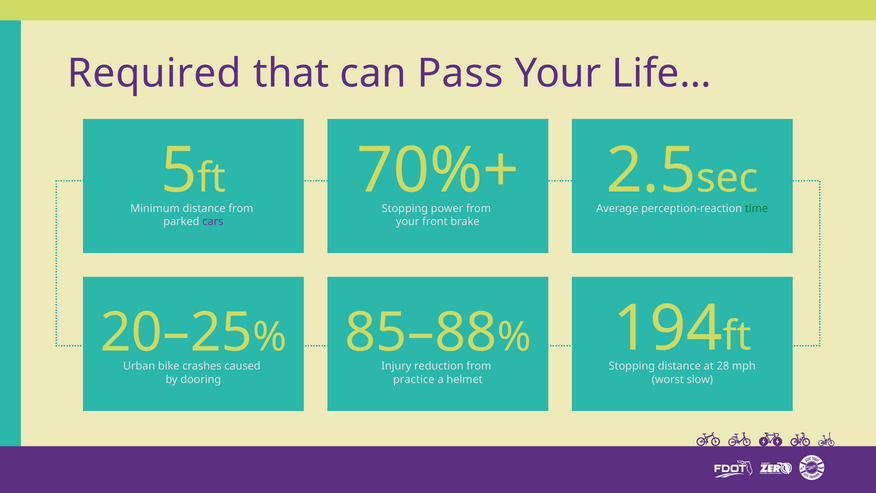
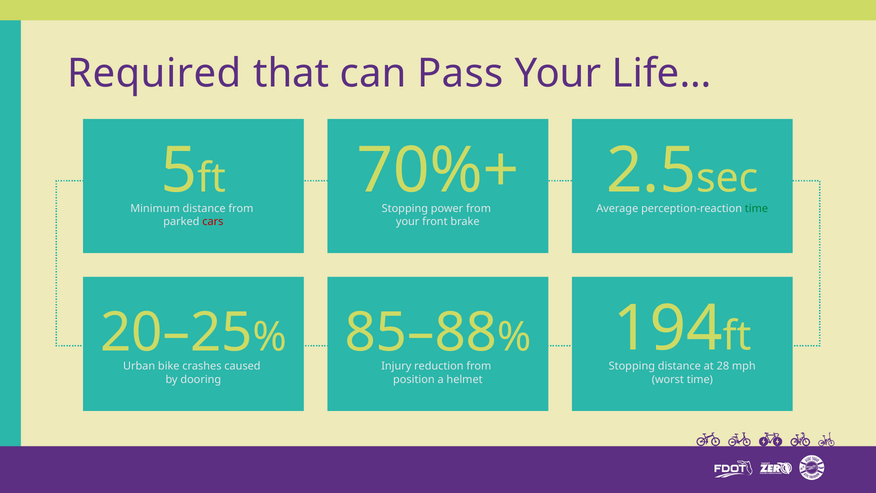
cars colour: purple -> red
practice: practice -> position
worst slow: slow -> time
